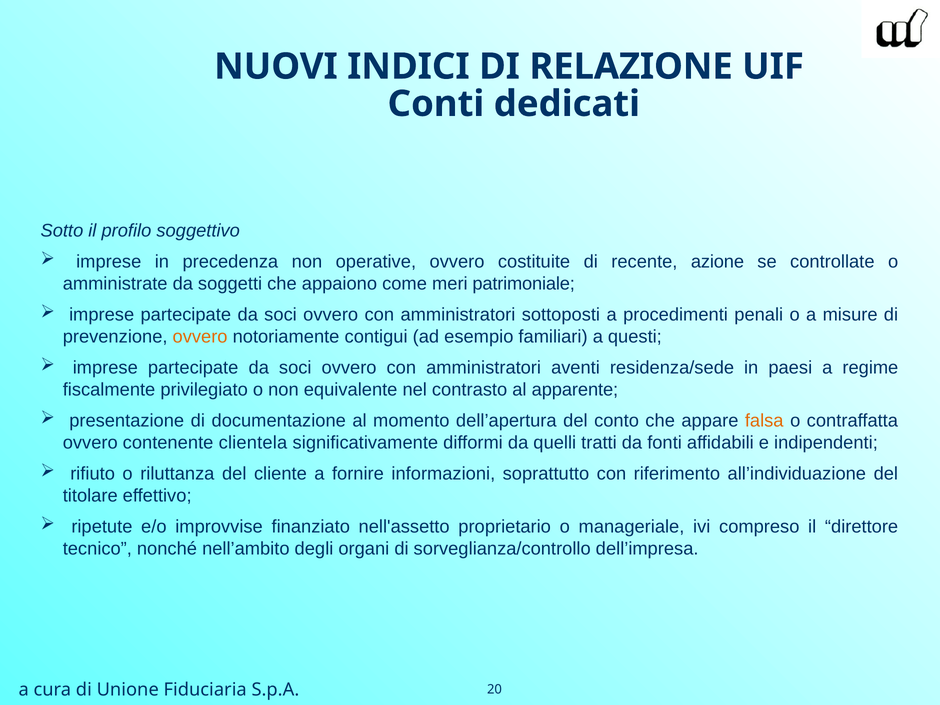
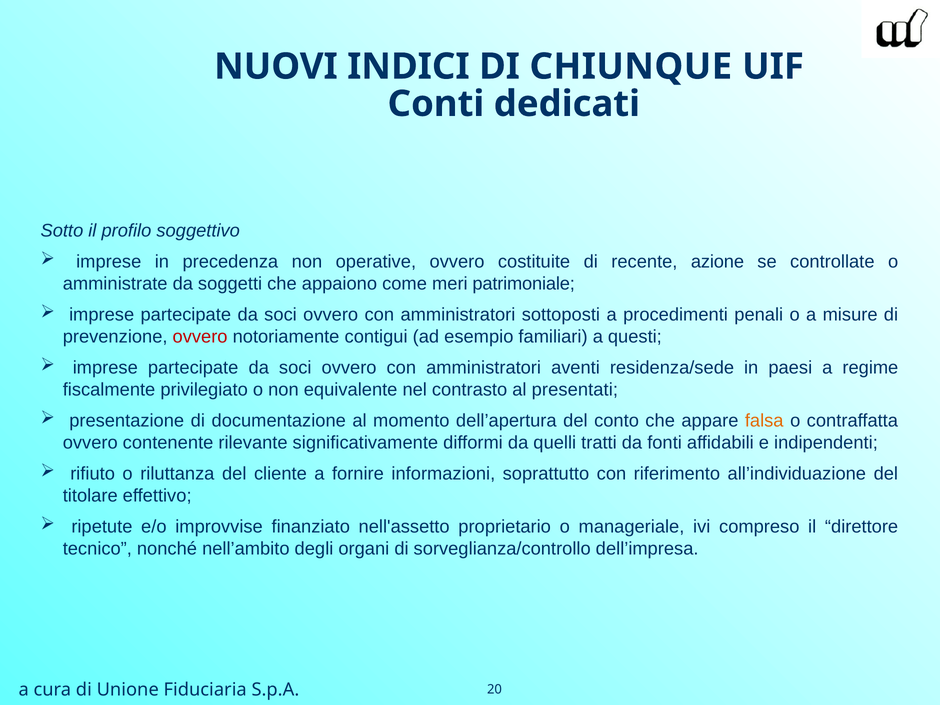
RELAZIONE: RELAZIONE -> CHIUNQUE
ovvero at (200, 337) colour: orange -> red
apparente: apparente -> presentati
clientela: clientela -> rilevante
